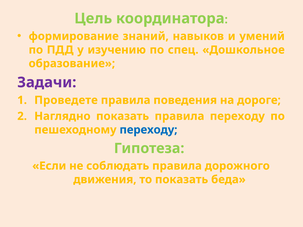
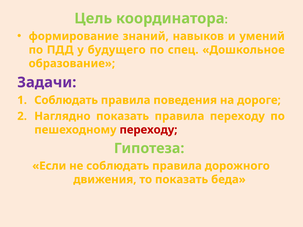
изучению: изучению -> будущего
Проведете at (66, 100): Проведете -> Соблюдать
переходу at (148, 130) colour: blue -> red
